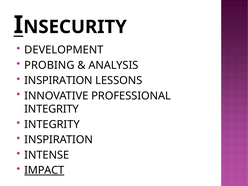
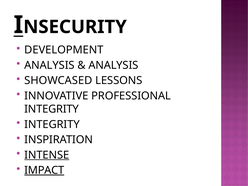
PROBING at (49, 65): PROBING -> ANALYSIS
INSPIRATION at (58, 81): INSPIRATION -> SHOWCASED
INTENSE underline: none -> present
